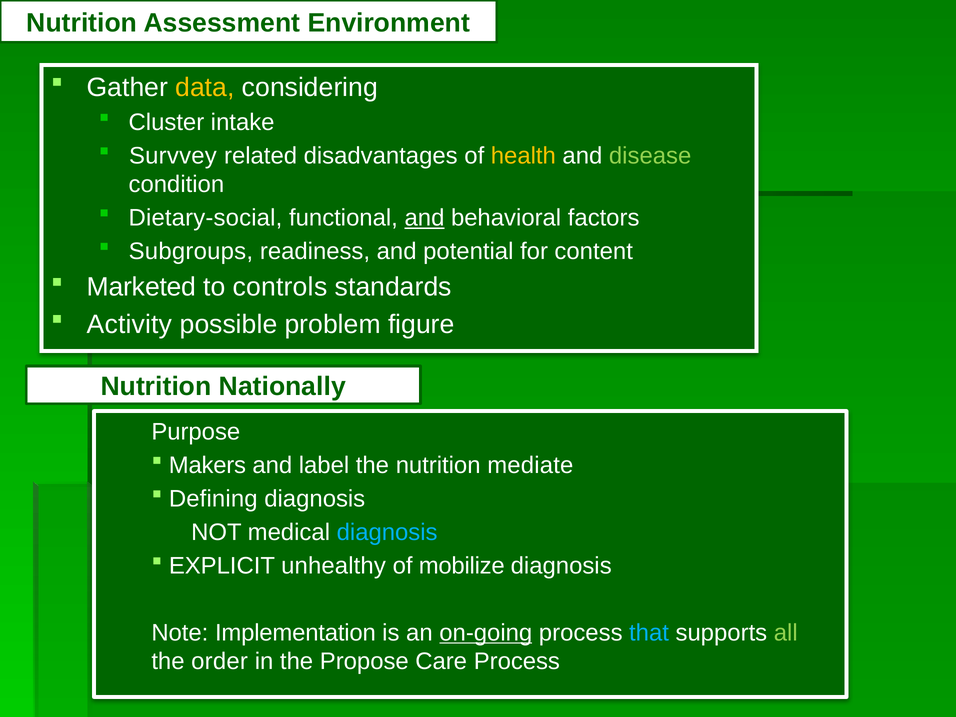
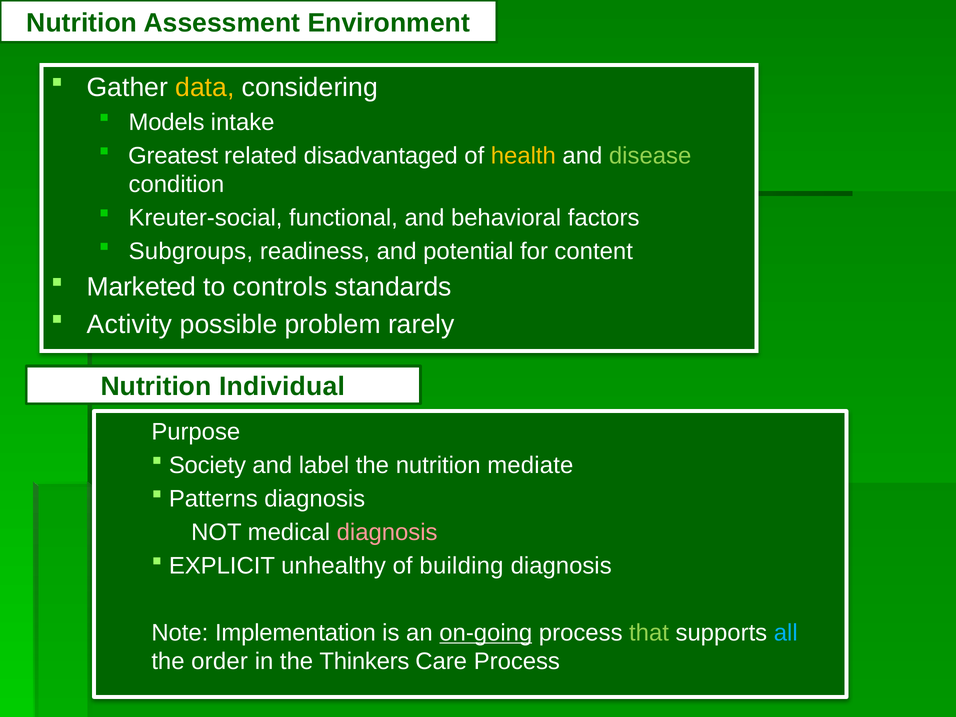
Cluster: Cluster -> Models
Survvey: Survvey -> Greatest
disadvantages: disadvantages -> disadvantaged
Dietary-social: Dietary-social -> Kreuter-social
and at (424, 218) underline: present -> none
figure: figure -> rarely
Nationally: Nationally -> Individual
Makers: Makers -> Society
Defining: Defining -> Patterns
diagnosis at (387, 532) colour: light blue -> pink
mobilize: mobilize -> building
that colour: light blue -> light green
all colour: light green -> light blue
Propose: Propose -> Thinkers
